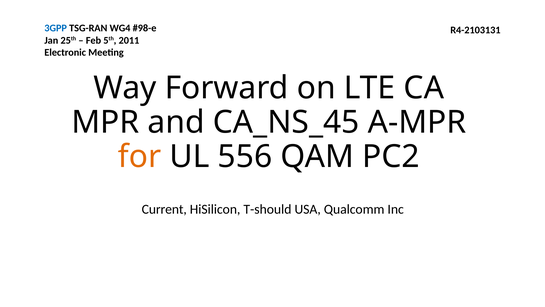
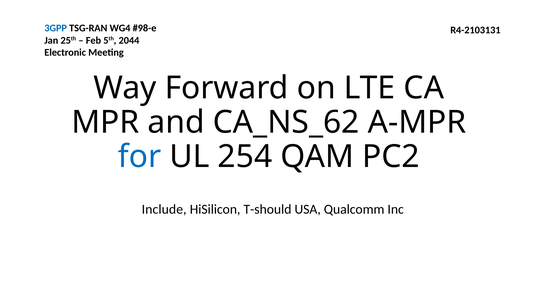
2011: 2011 -> 2044
CA_NS_45: CA_NS_45 -> CA_NS_62
for colour: orange -> blue
556: 556 -> 254
Current: Current -> Include
